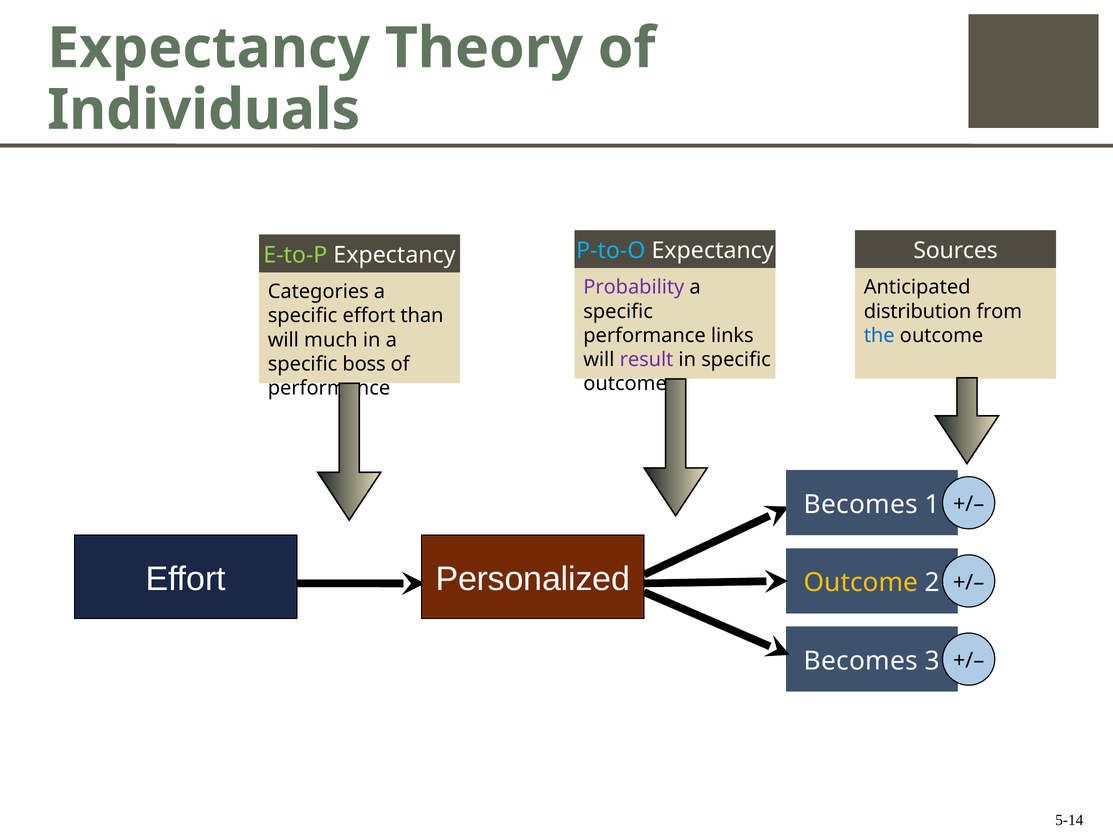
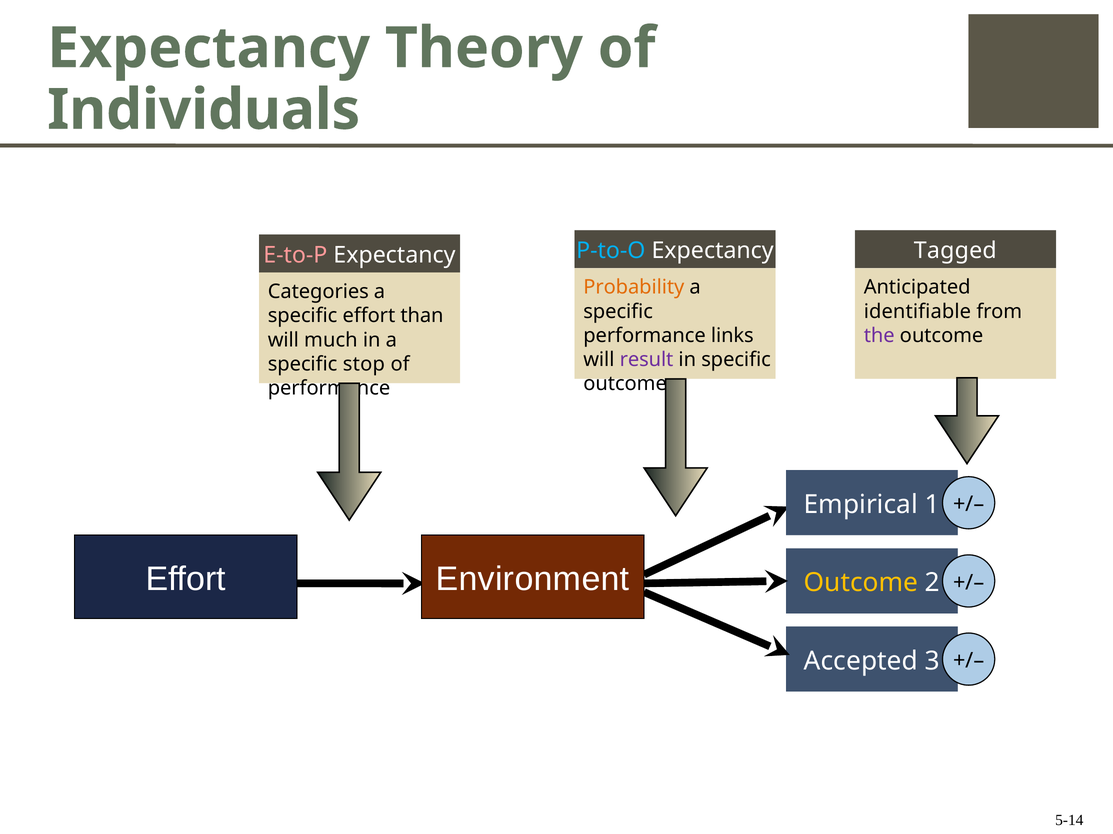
Sources: Sources -> Tagged
E-to-P colour: light green -> pink
Probability colour: purple -> orange
distribution: distribution -> identifiable
the colour: blue -> purple
boss: boss -> stop
Becomes at (861, 505): Becomes -> Empirical
Personalized: Personalized -> Environment
Becomes at (861, 661): Becomes -> Accepted
